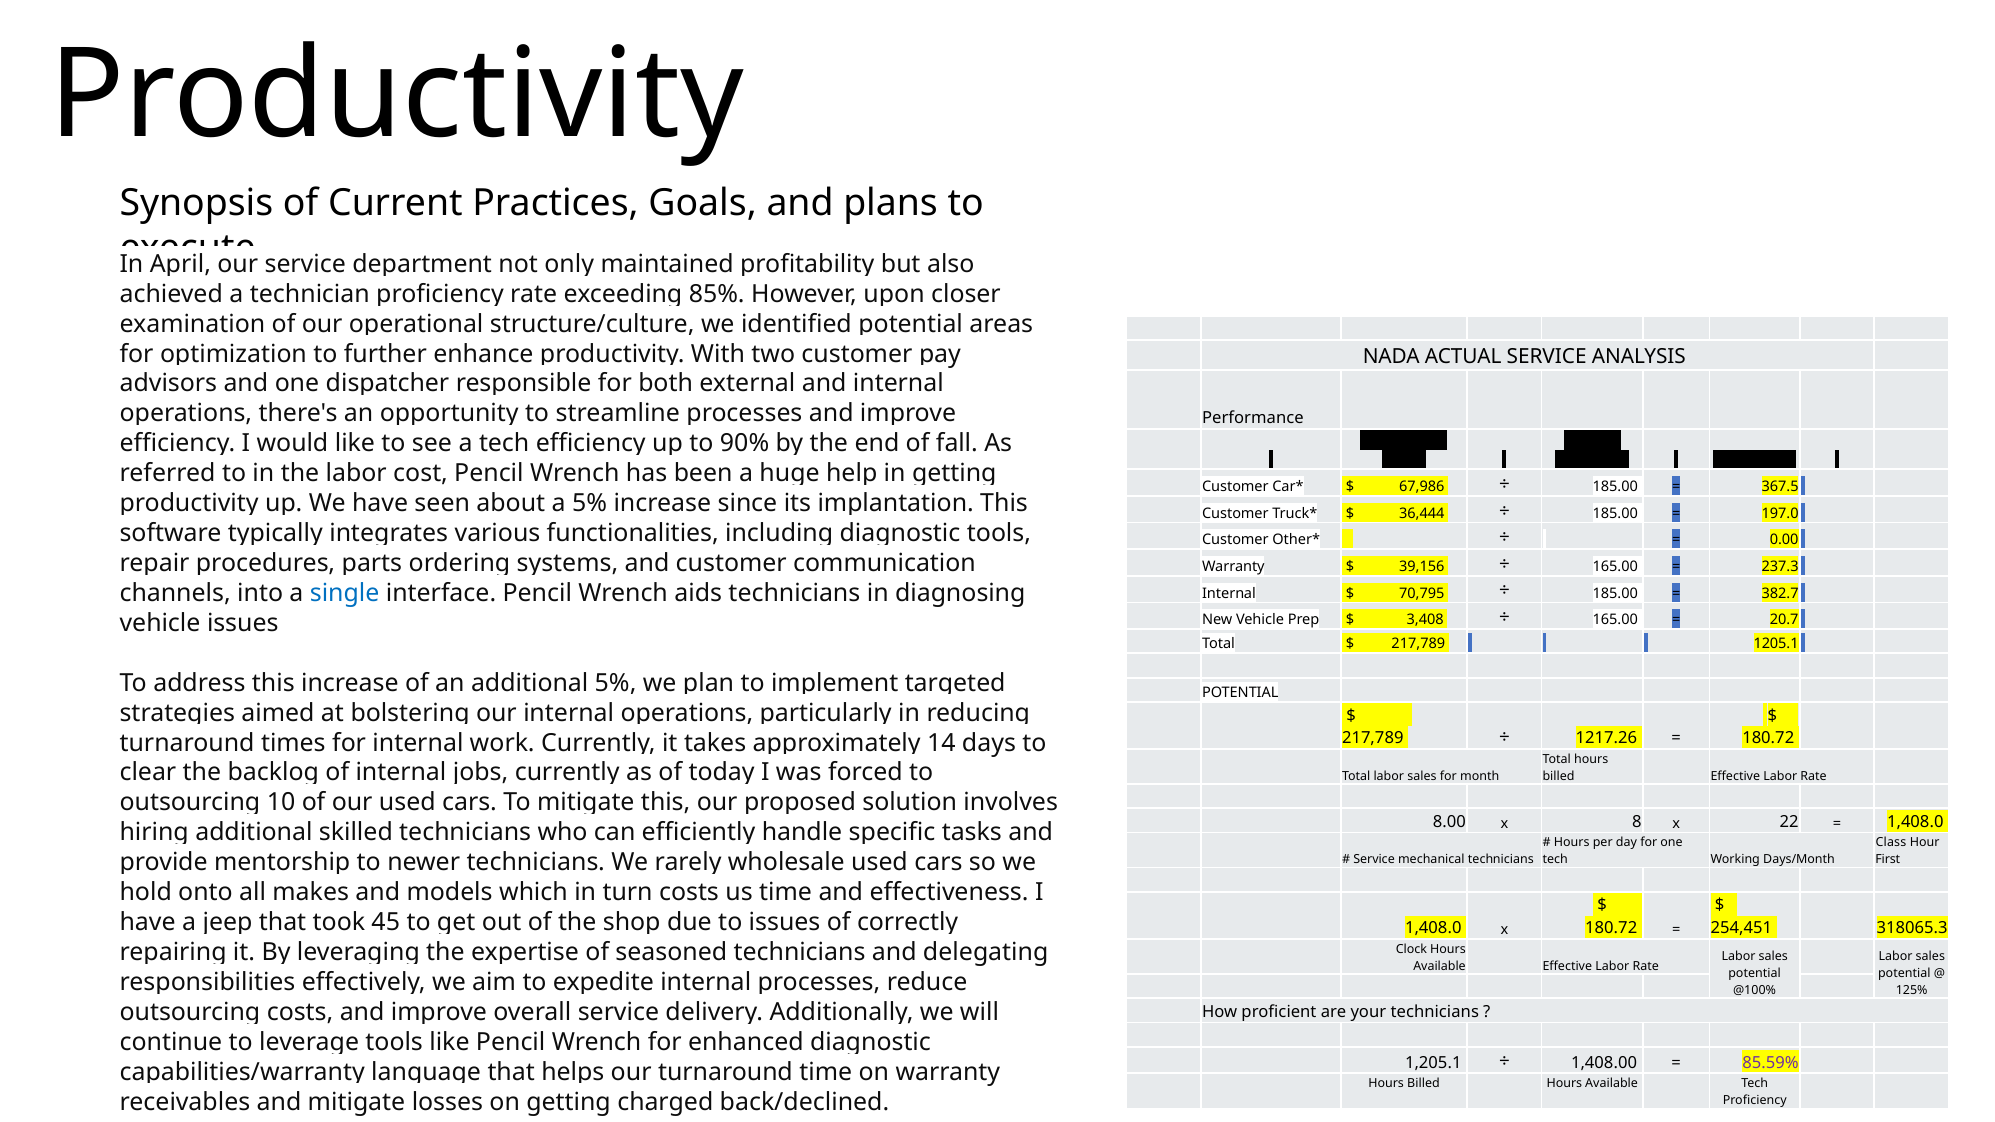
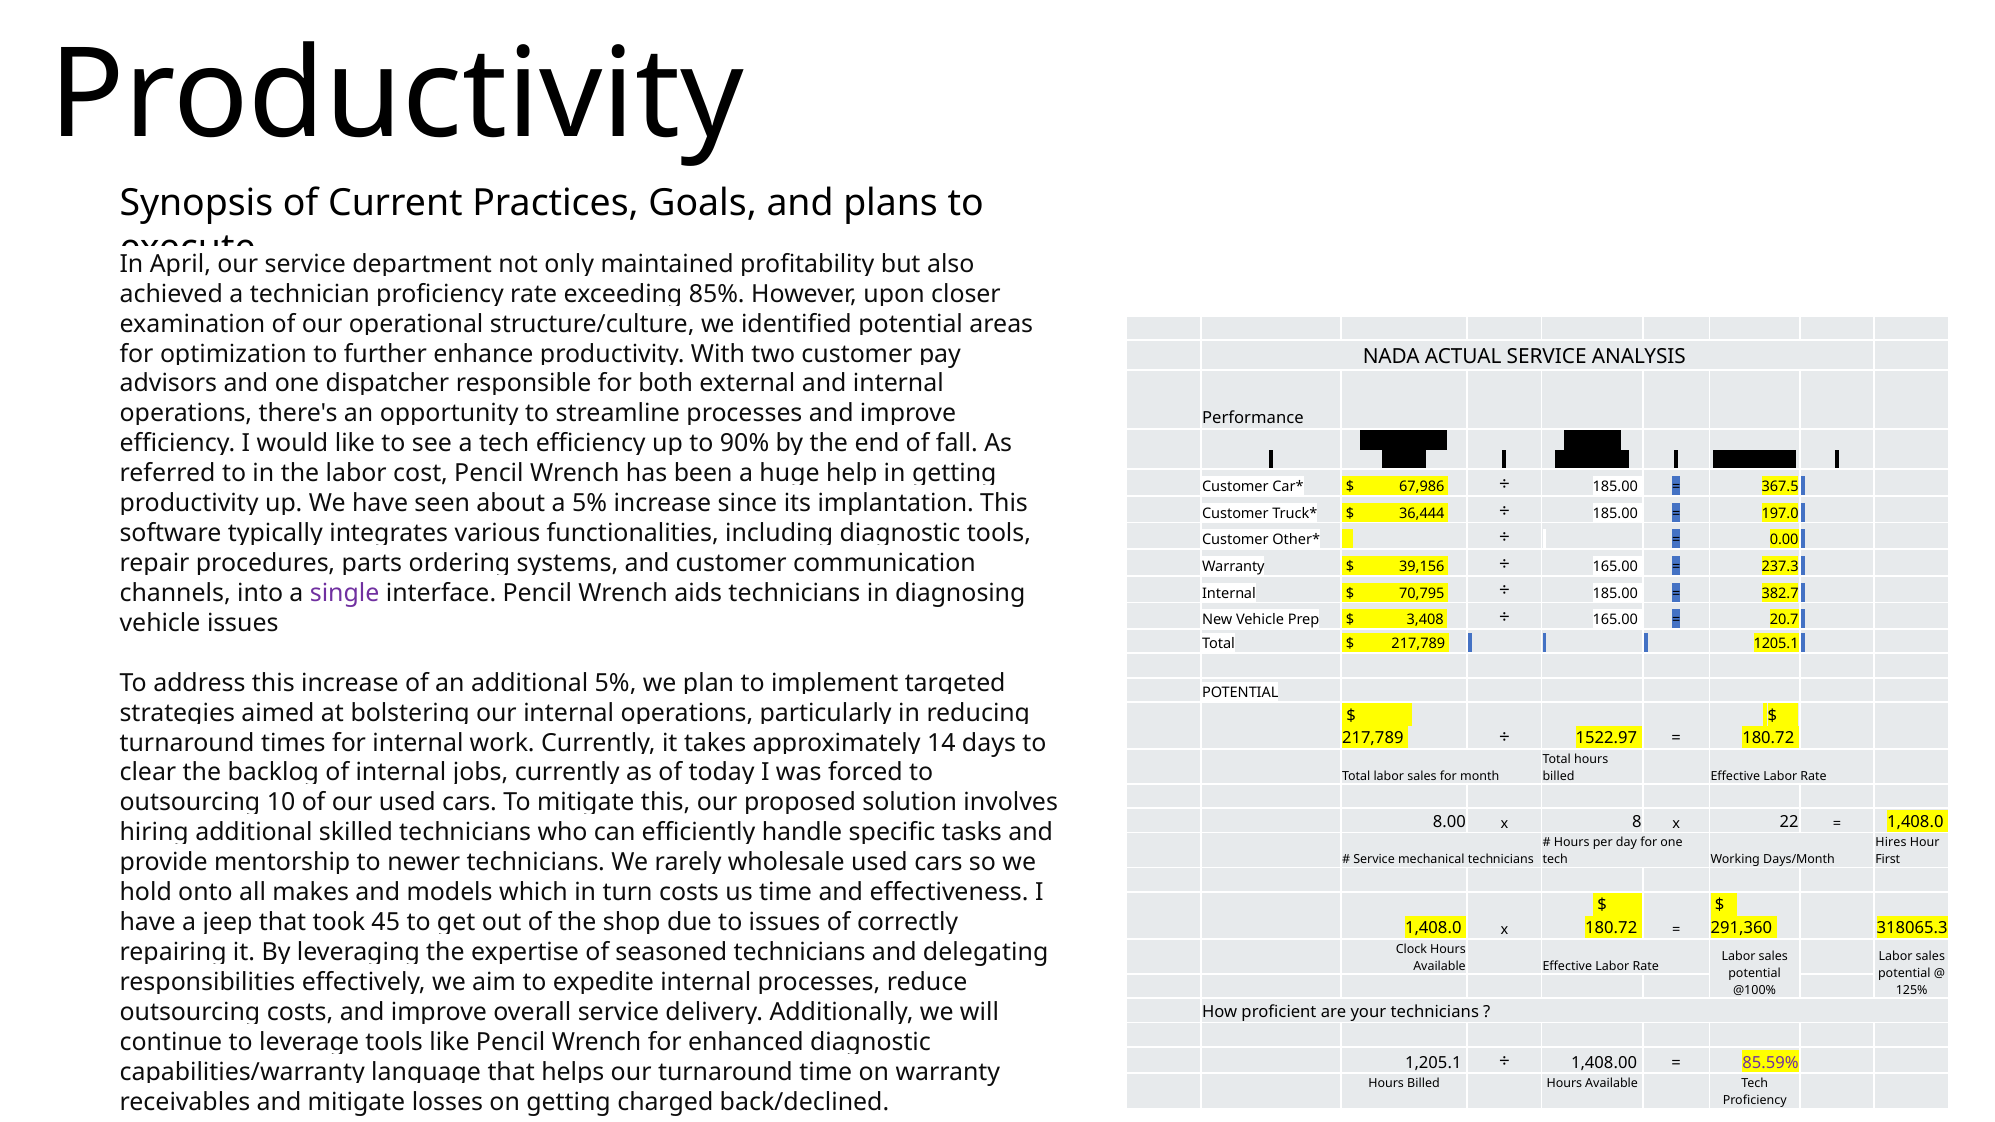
single colour: blue -> purple
1217.26: 1217.26 -> 1522.97
Class: Class -> Hires
254,451: 254,451 -> 291,360
